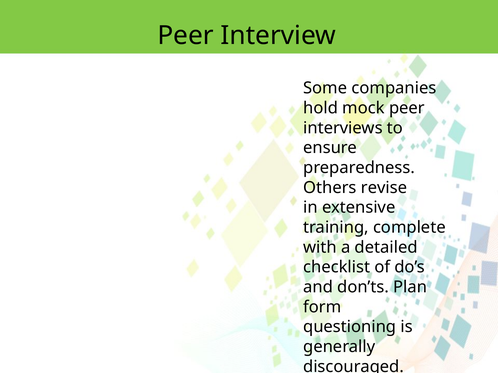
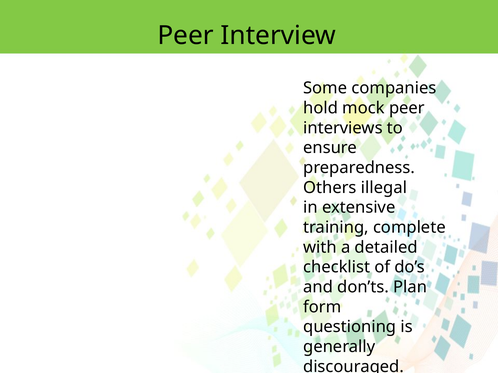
revise: revise -> illegal
